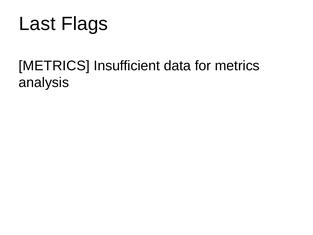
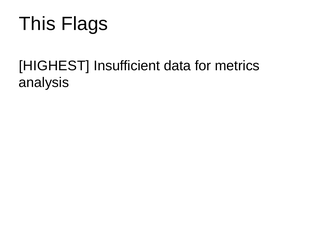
Last: Last -> This
METRICS at (54, 66): METRICS -> HIGHEST
